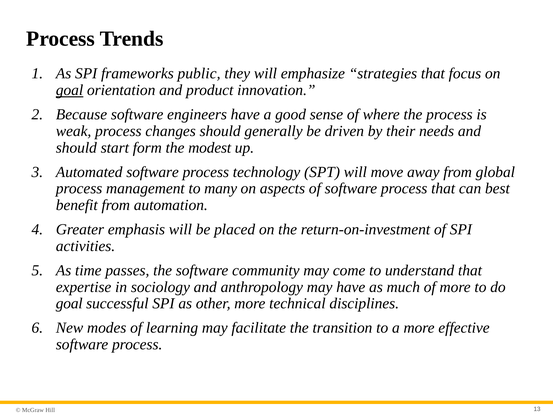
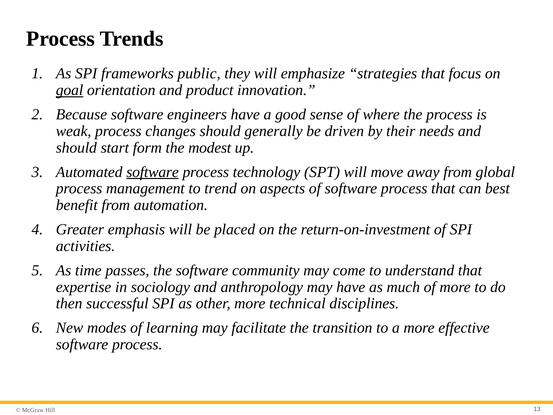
software at (153, 172) underline: none -> present
many: many -> trend
goal at (69, 303): goal -> then
